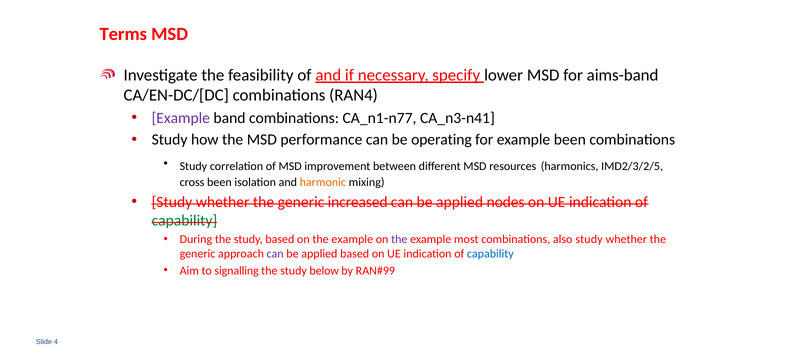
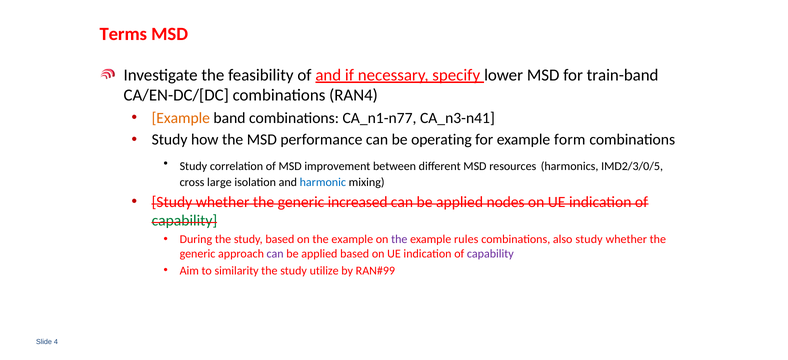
aims-band: aims-band -> train-band
Example at (181, 118) colour: purple -> orange
example been: been -> form
IMD2/3/2/5: IMD2/3/2/5 -> IMD2/3/0/5
cross been: been -> large
harmonic colour: orange -> blue
most: most -> rules
capability at (490, 254) colour: blue -> purple
signalling: signalling -> similarity
below: below -> utilize
